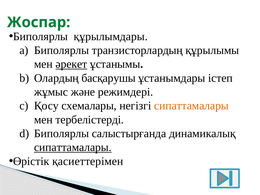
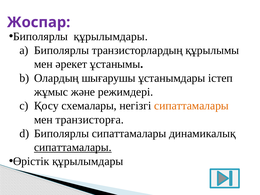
Жоспар colour: green -> purple
әрекет underline: present -> none
басқарушы: басқарушы -> шығарушы
тербелістерді: тербелістерді -> транзисторға
Биполярлы салыстырғанда: салыстырғанда -> сипаттамалары
Өрістік қасиеттерімен: қасиеттерімен -> құрылымдары
